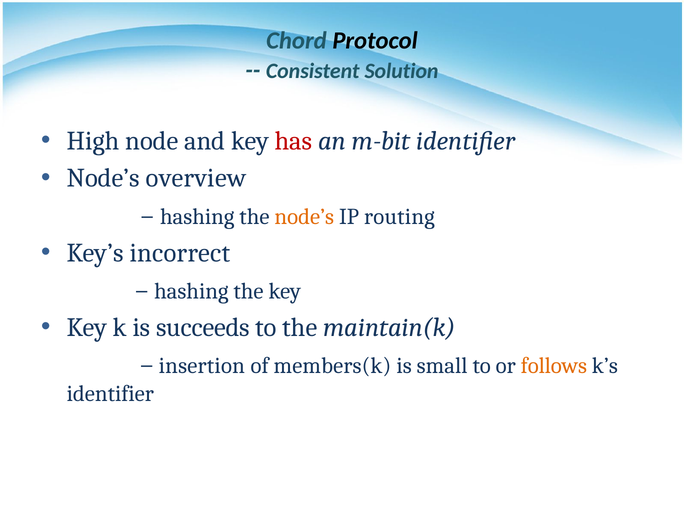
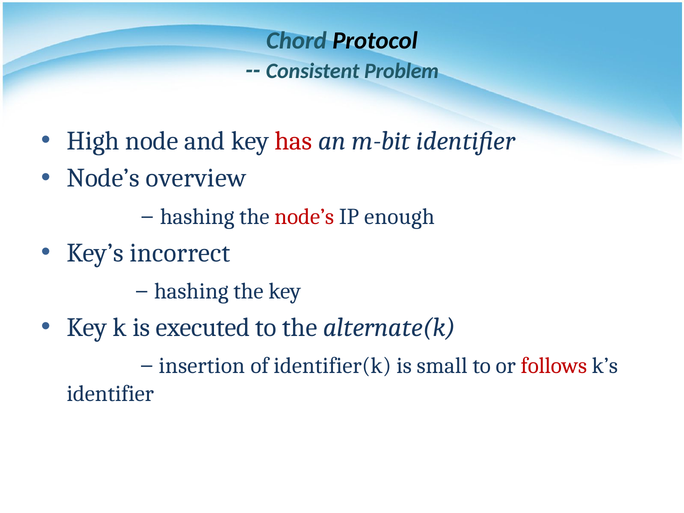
Solution: Solution -> Problem
node’s at (304, 217) colour: orange -> red
routing: routing -> enough
succeeds: succeeds -> executed
maintain(k: maintain(k -> alternate(k
members(k: members(k -> identifier(k
follows colour: orange -> red
